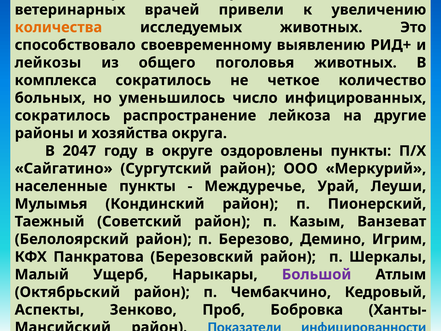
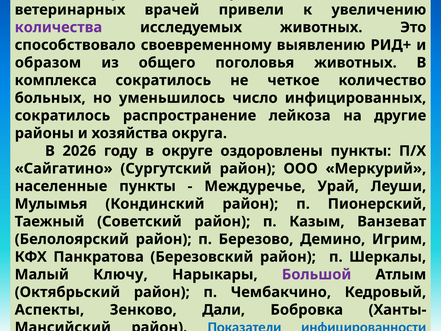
количества colour: orange -> purple
лейкозы: лейкозы -> образом
2047: 2047 -> 2026
Ущерб: Ущерб -> Ключу
Проб: Проб -> Дали
